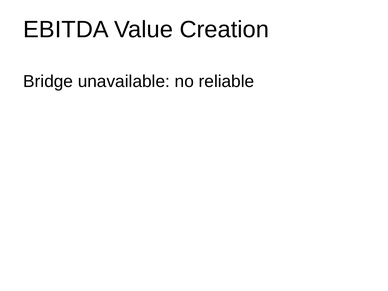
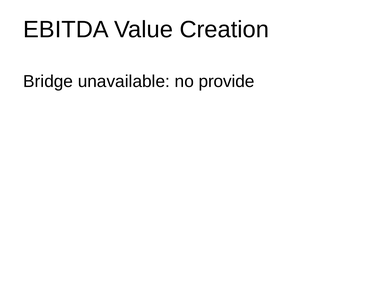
reliable: reliable -> provide
